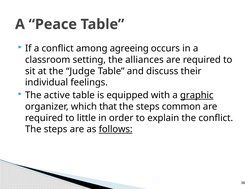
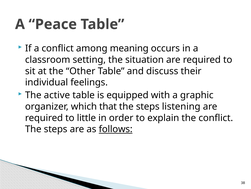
agreeing: agreeing -> meaning
alliances: alliances -> situation
Judge: Judge -> Other
graphic underline: present -> none
common: common -> listening
